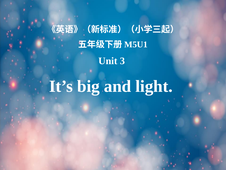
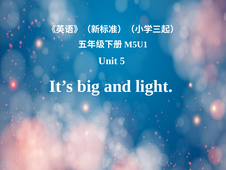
3: 3 -> 5
